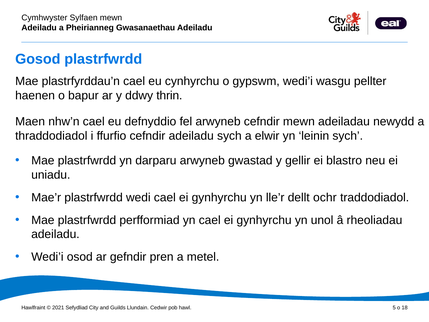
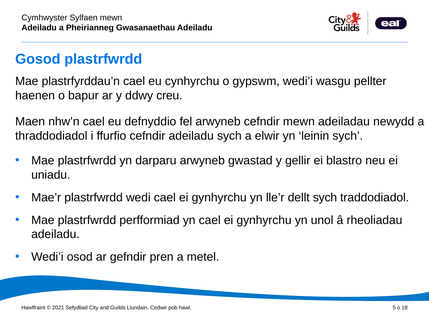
thrin: thrin -> creu
dellt ochr: ochr -> sych
